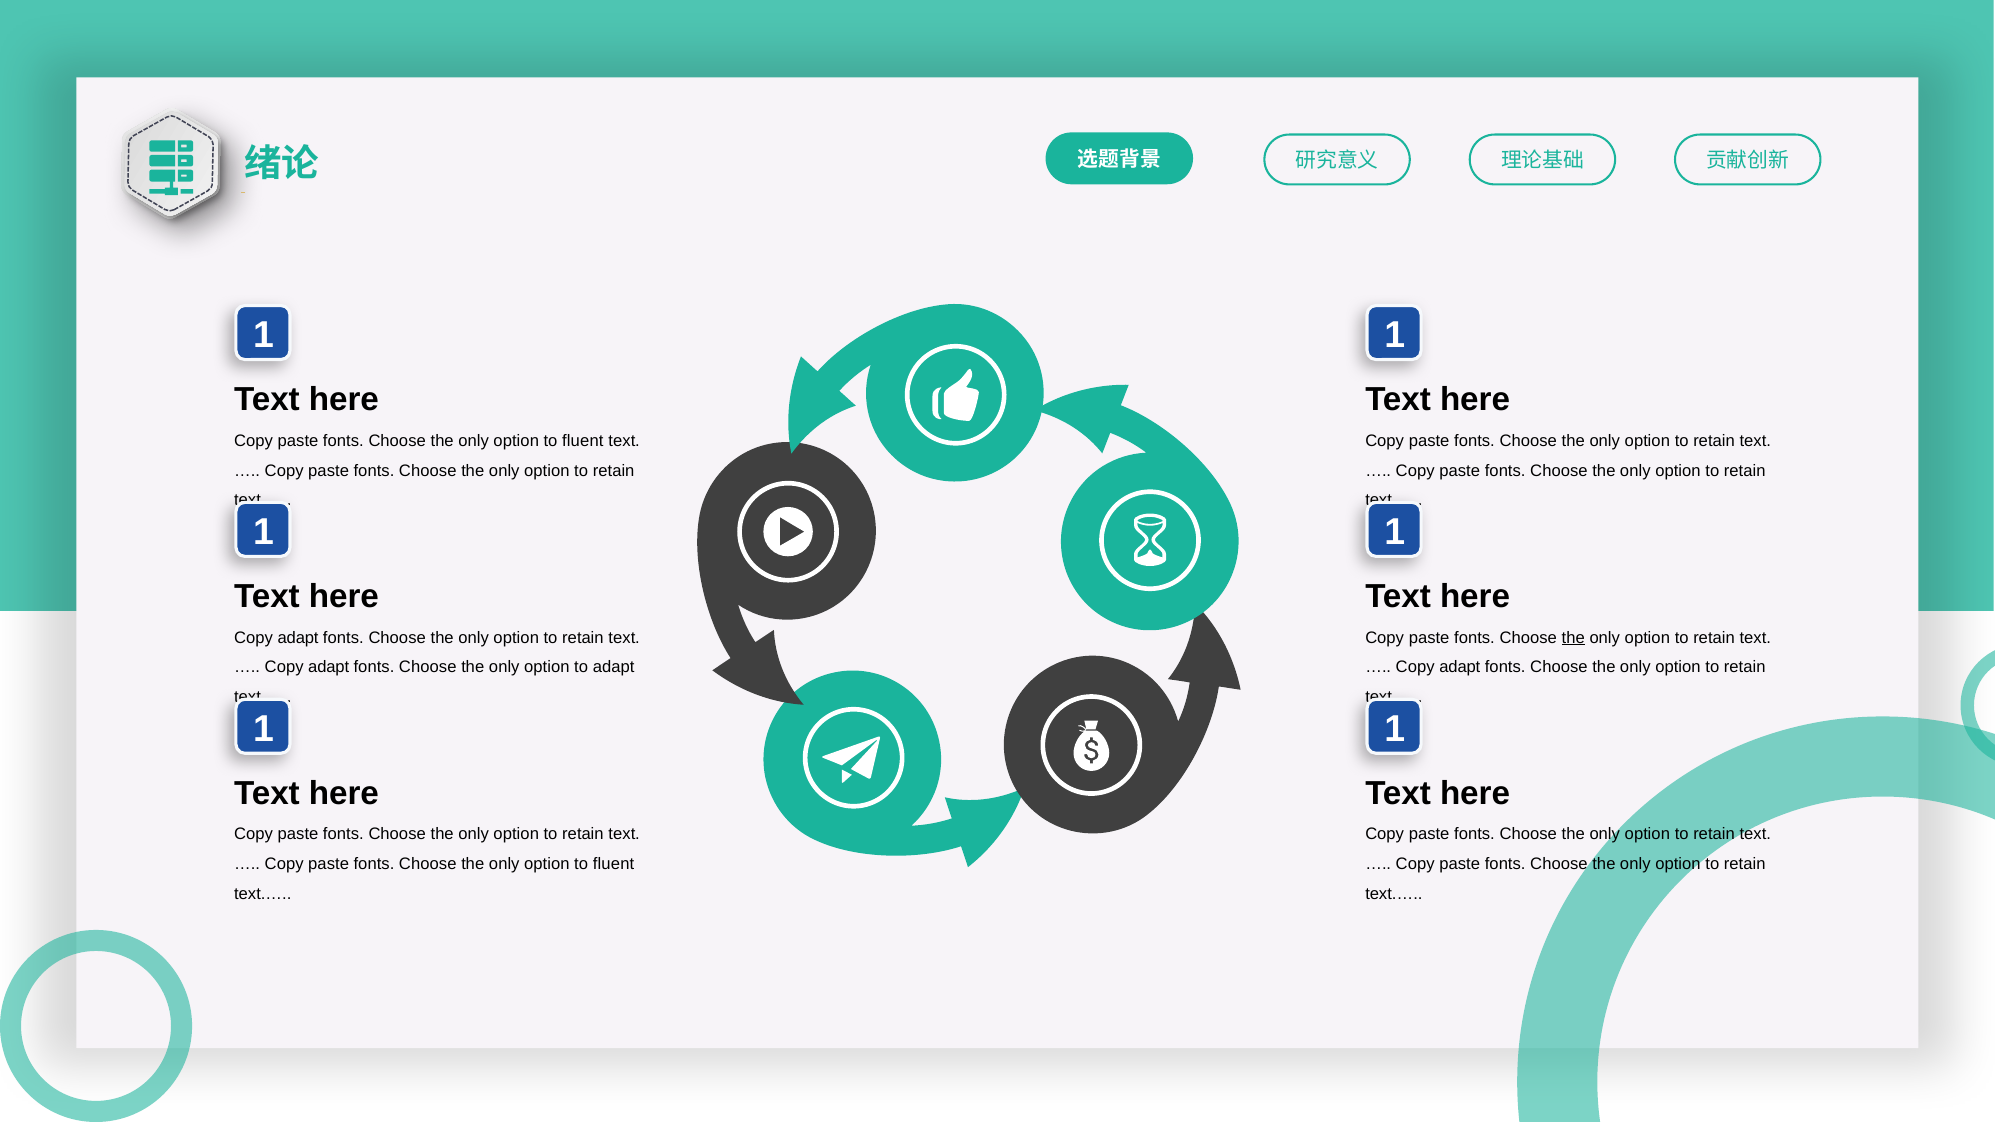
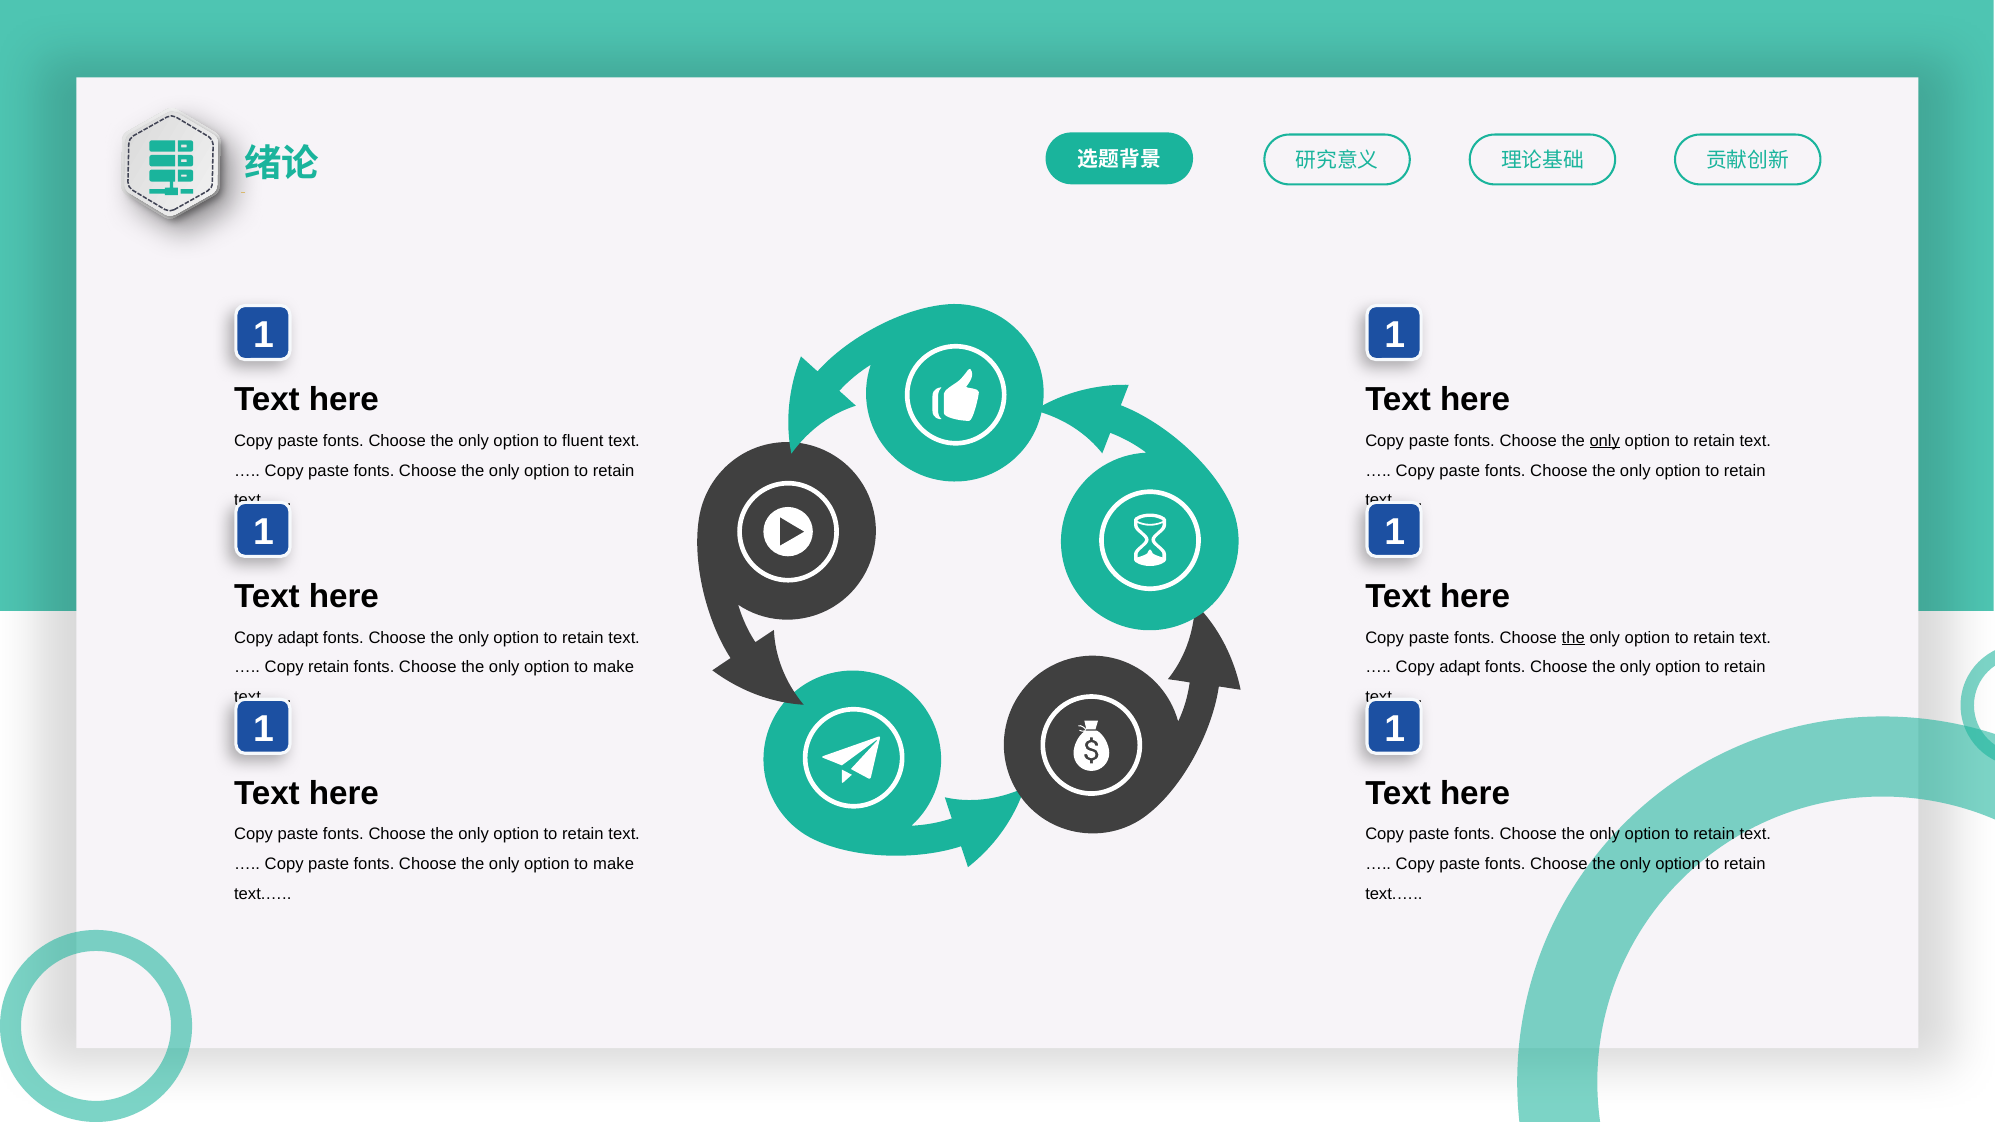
only at (1605, 441) underline: none -> present
adapt at (329, 668): adapt -> retain
adapt at (614, 668): adapt -> make
fluent at (614, 865): fluent -> make
